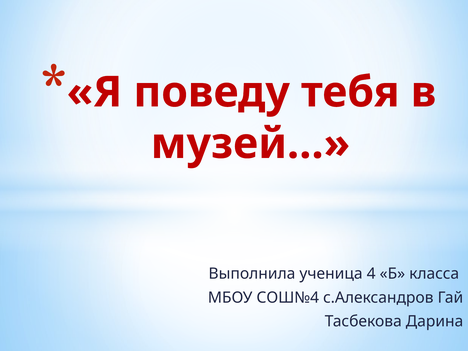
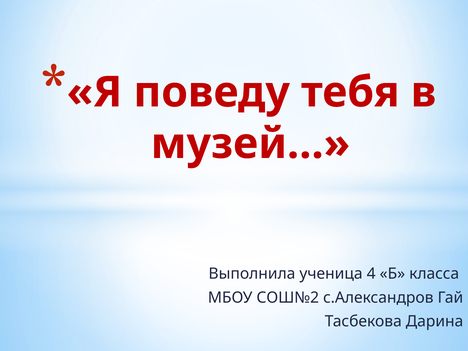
СОШ№4: СОШ№4 -> СОШ№2
